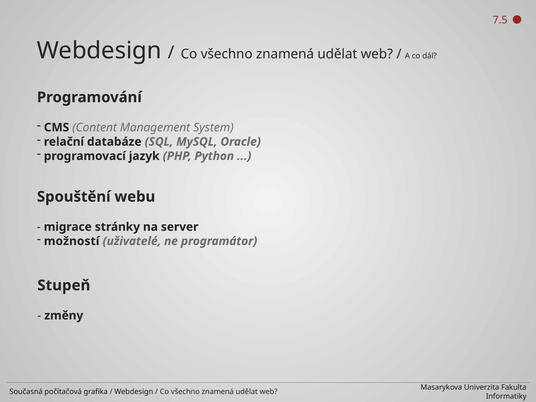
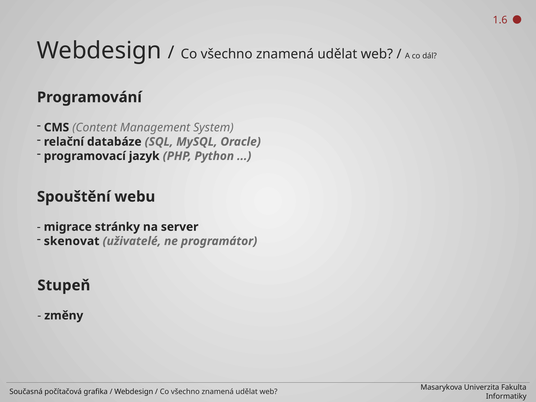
7.5: 7.5 -> 1.6
možností: možností -> skenovat
